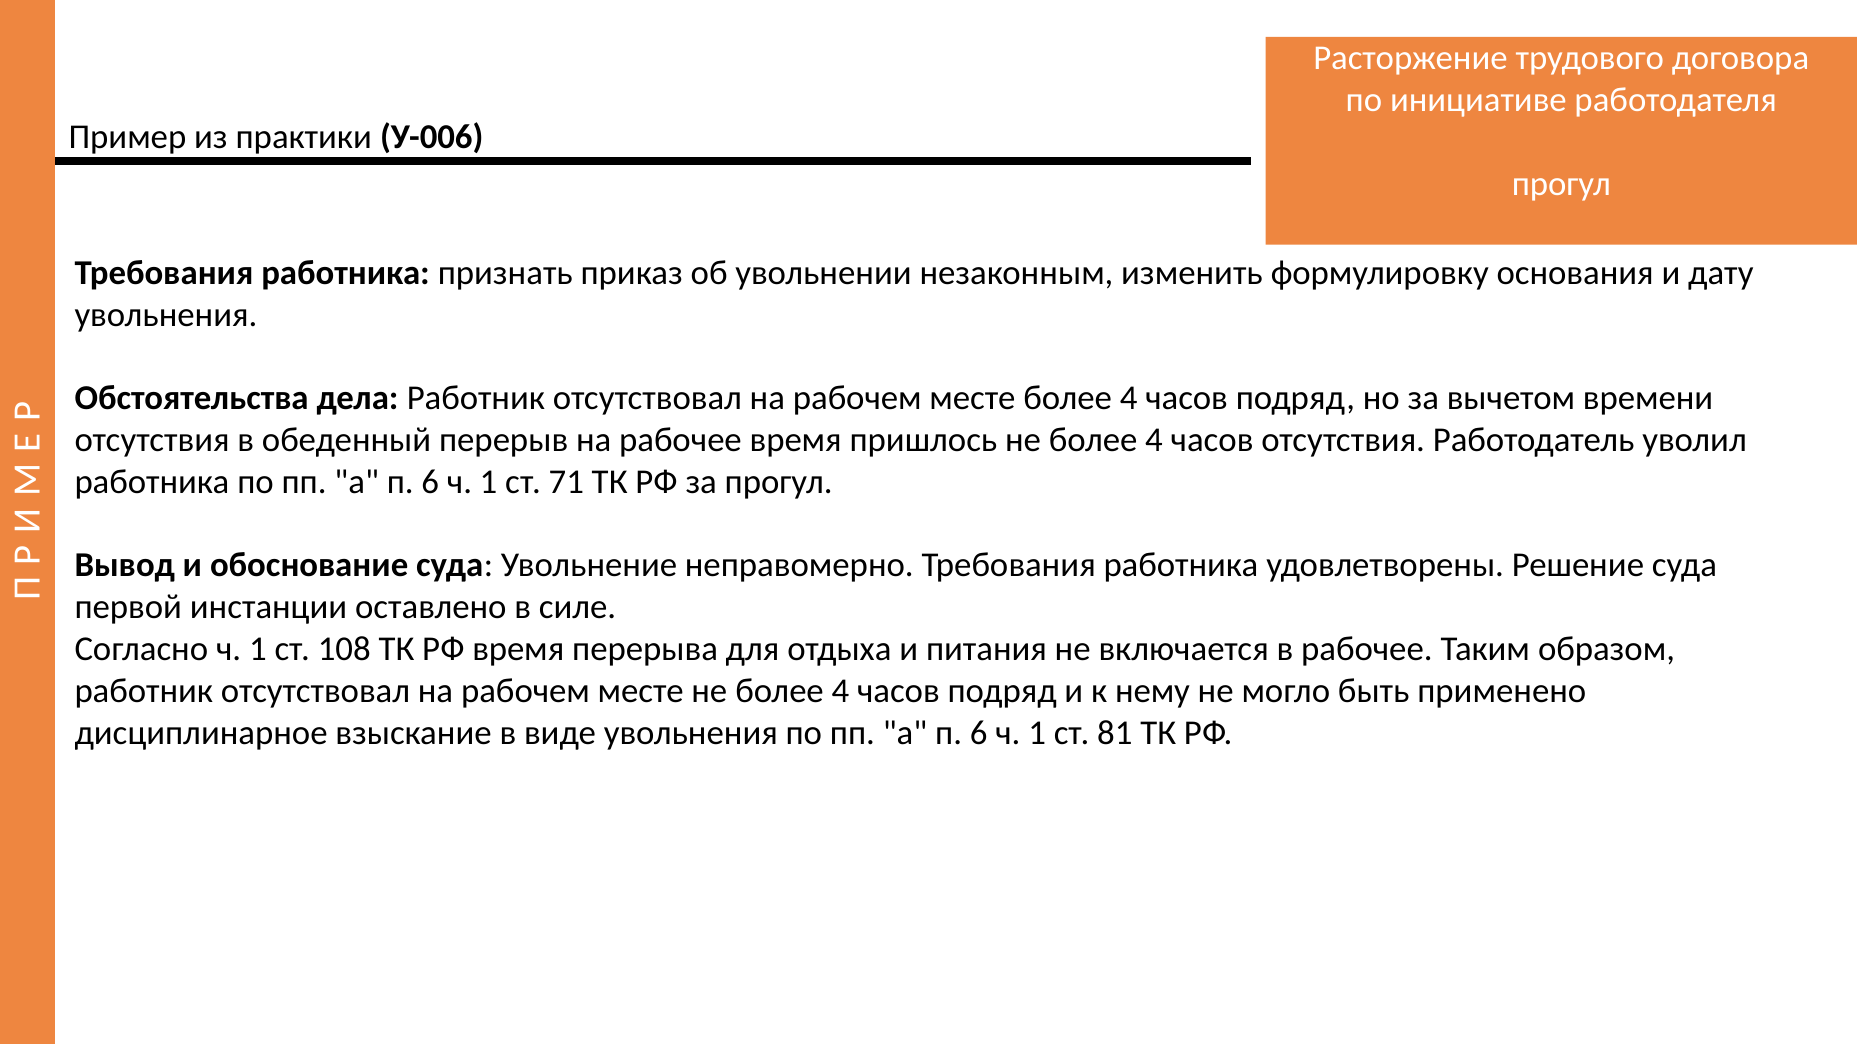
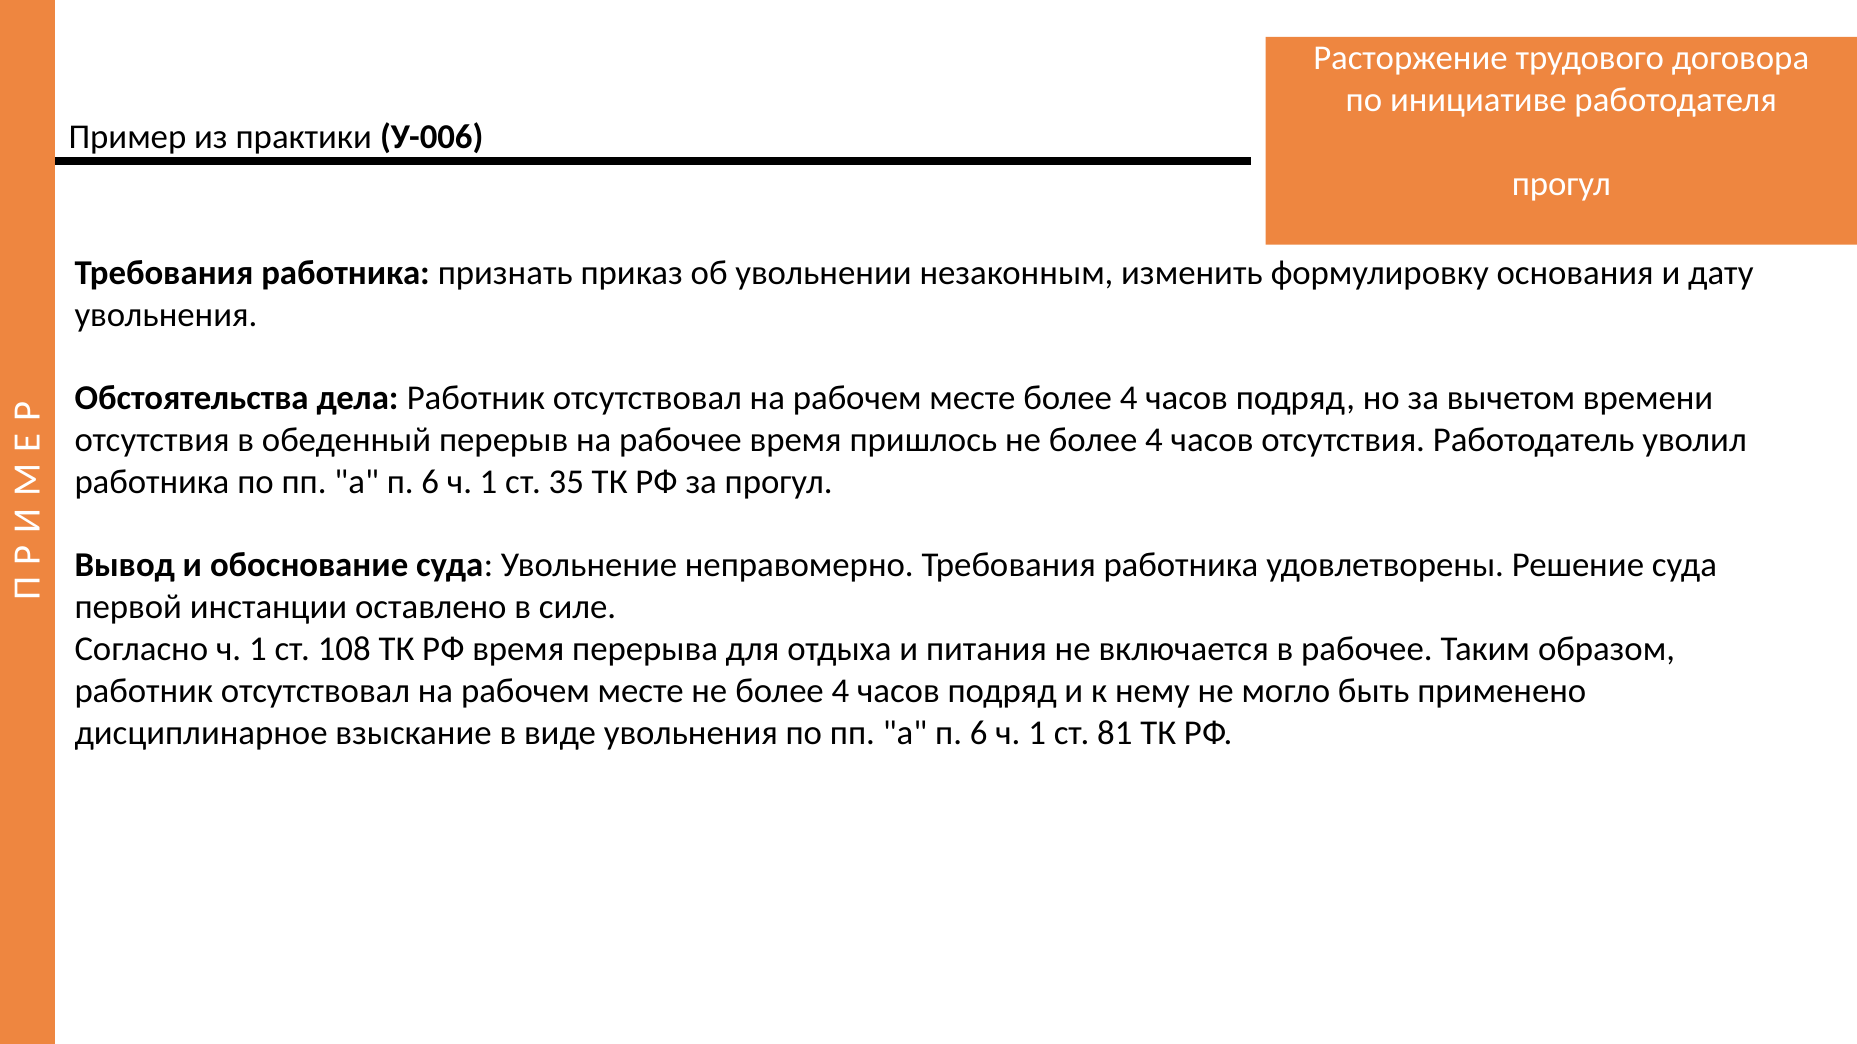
71: 71 -> 35
